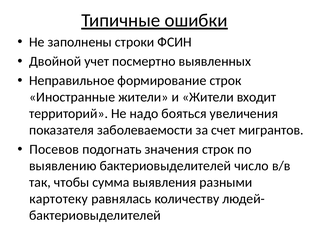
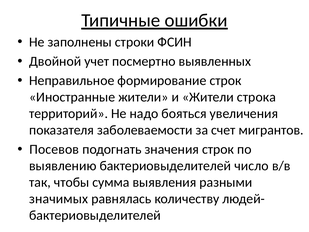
входит: входит -> строка
картотеку: картотеку -> значимых
